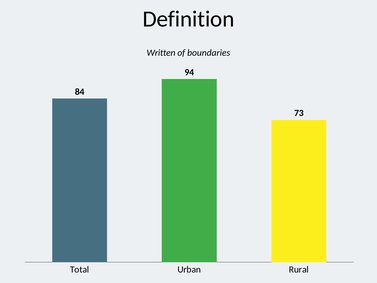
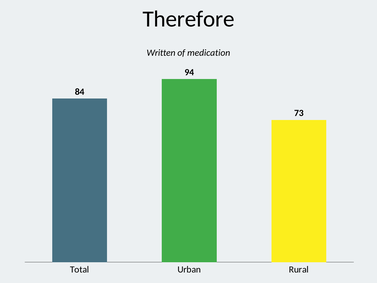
Definition: Definition -> Therefore
boundaries: boundaries -> medication
